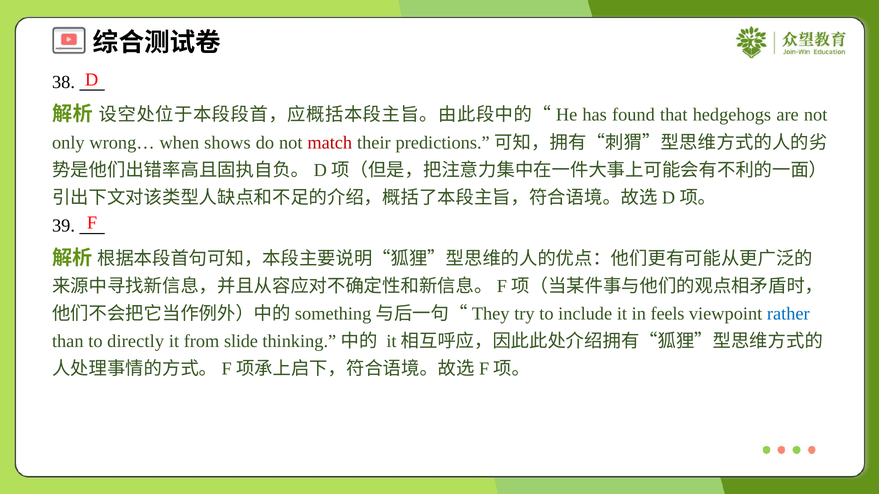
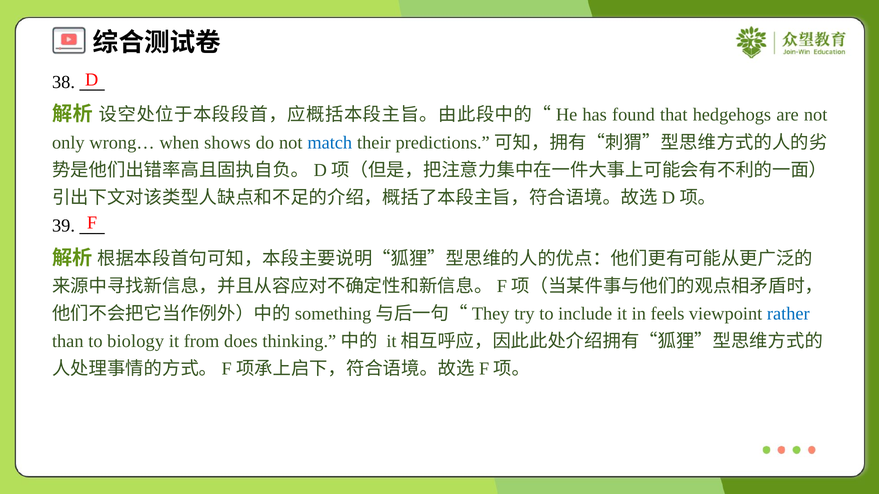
match colour: red -> blue
directly: directly -> biology
slide: slide -> does
